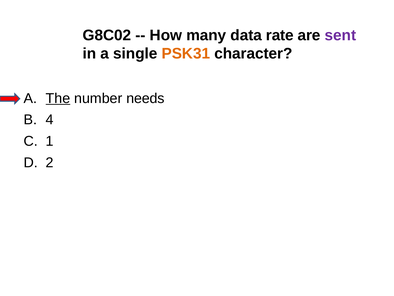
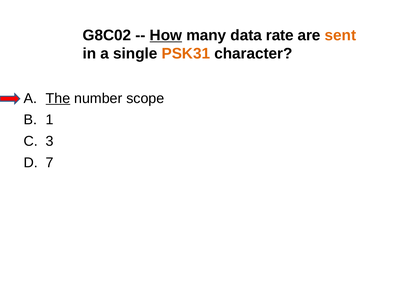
How underline: none -> present
sent colour: purple -> orange
needs: needs -> scope
4: 4 -> 1
1: 1 -> 3
2: 2 -> 7
